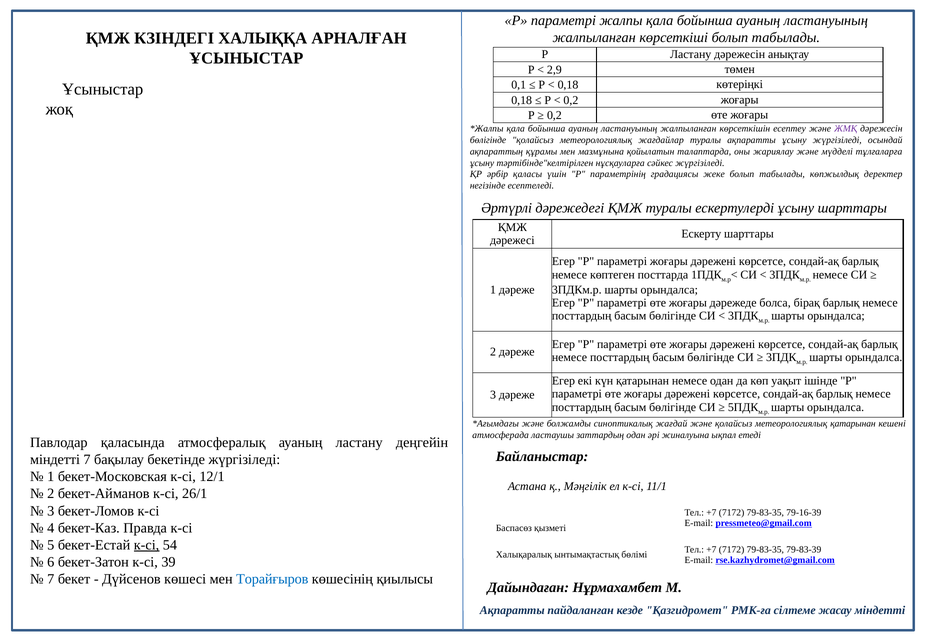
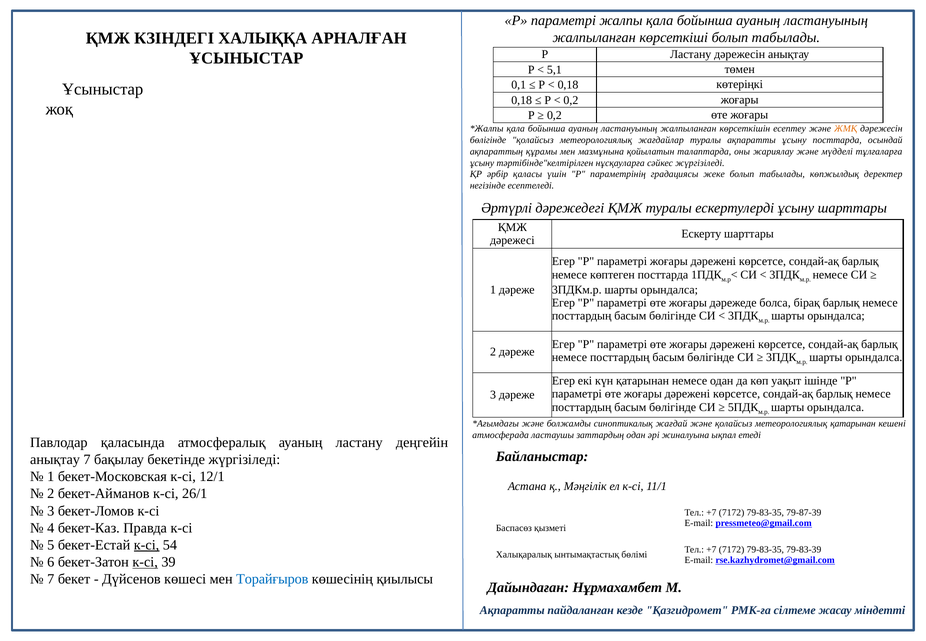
2,9: 2,9 -> 5,1
ЖМҚ colour: purple -> orange
ұсыну жүргізіледі: жүргізіледі -> посттарда
міндетті at (55, 460): міндетті -> анықтау
79-16-39: 79-16-39 -> 79-87-39
к-сі at (145, 562) underline: none -> present
